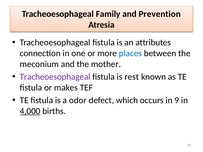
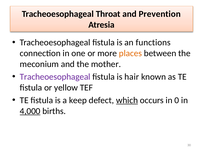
Family: Family -> Throat
attributes: attributes -> functions
places colour: blue -> orange
rest: rest -> hair
makes: makes -> yellow
odor: odor -> keep
which underline: none -> present
9: 9 -> 0
